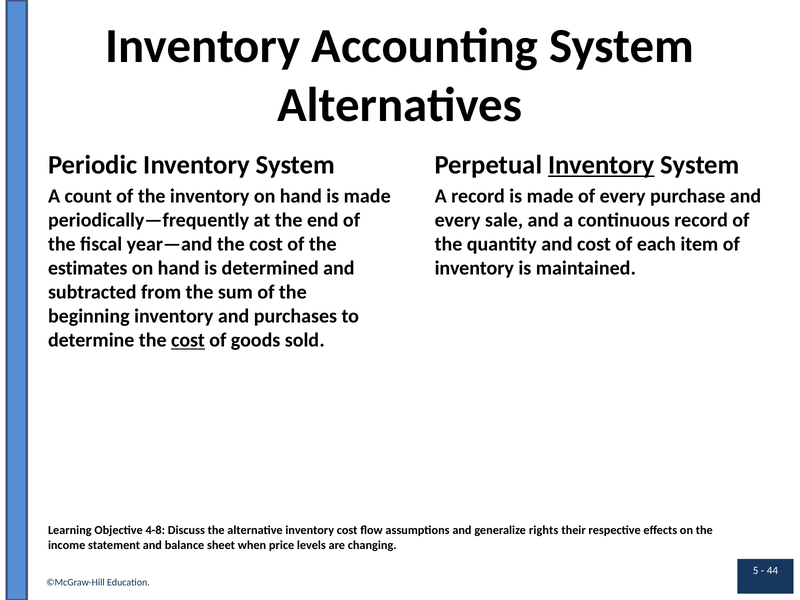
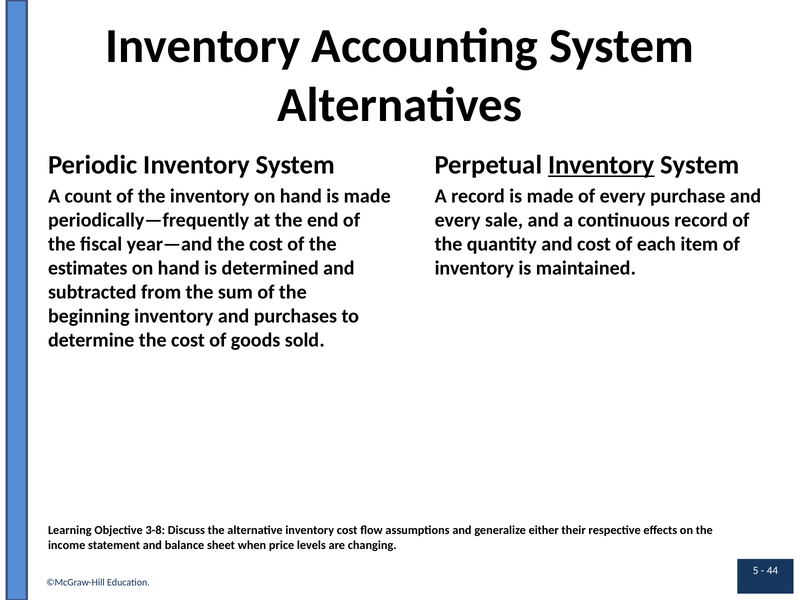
cost at (188, 340) underline: present -> none
4-8: 4-8 -> 3-8
rights: rights -> either
